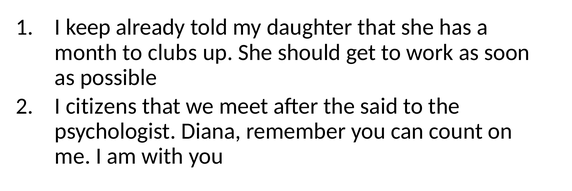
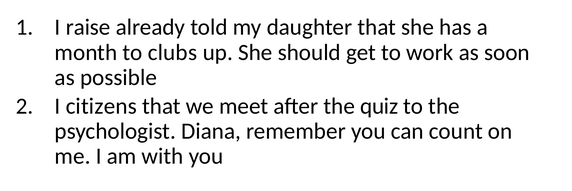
keep: keep -> raise
said: said -> quiz
